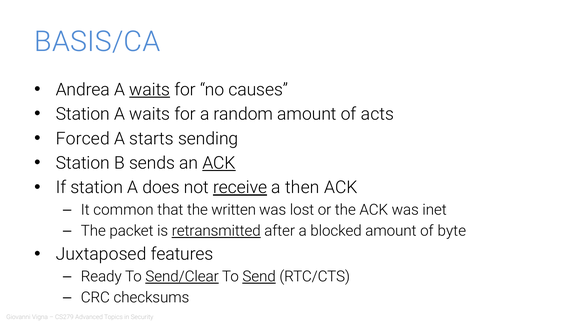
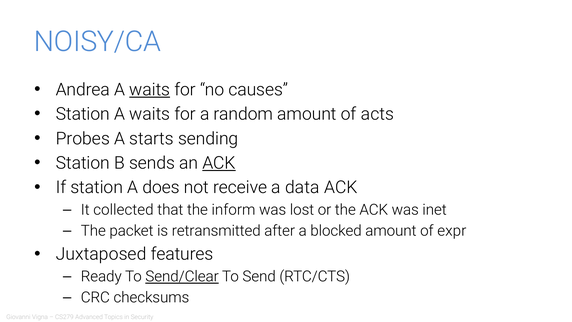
BASIS/CA: BASIS/CA -> NOISY/CA
Forced: Forced -> Probes
receive underline: present -> none
then: then -> data
common: common -> collected
written: written -> inform
retransmitted underline: present -> none
byte: byte -> expr
Send underline: present -> none
